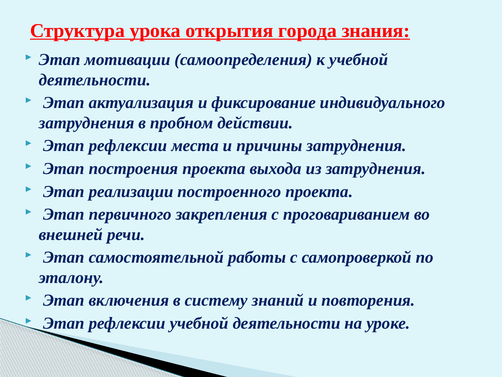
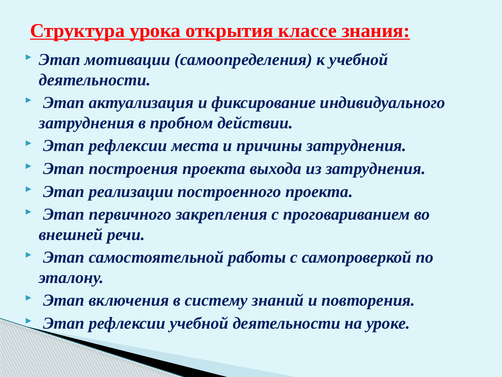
города: города -> классе
